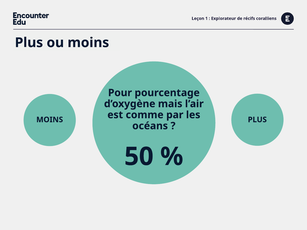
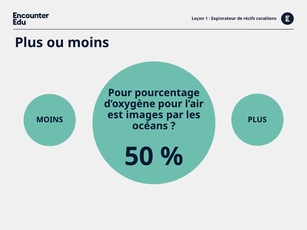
d’oxygène mais: mais -> pour
comme: comme -> images
